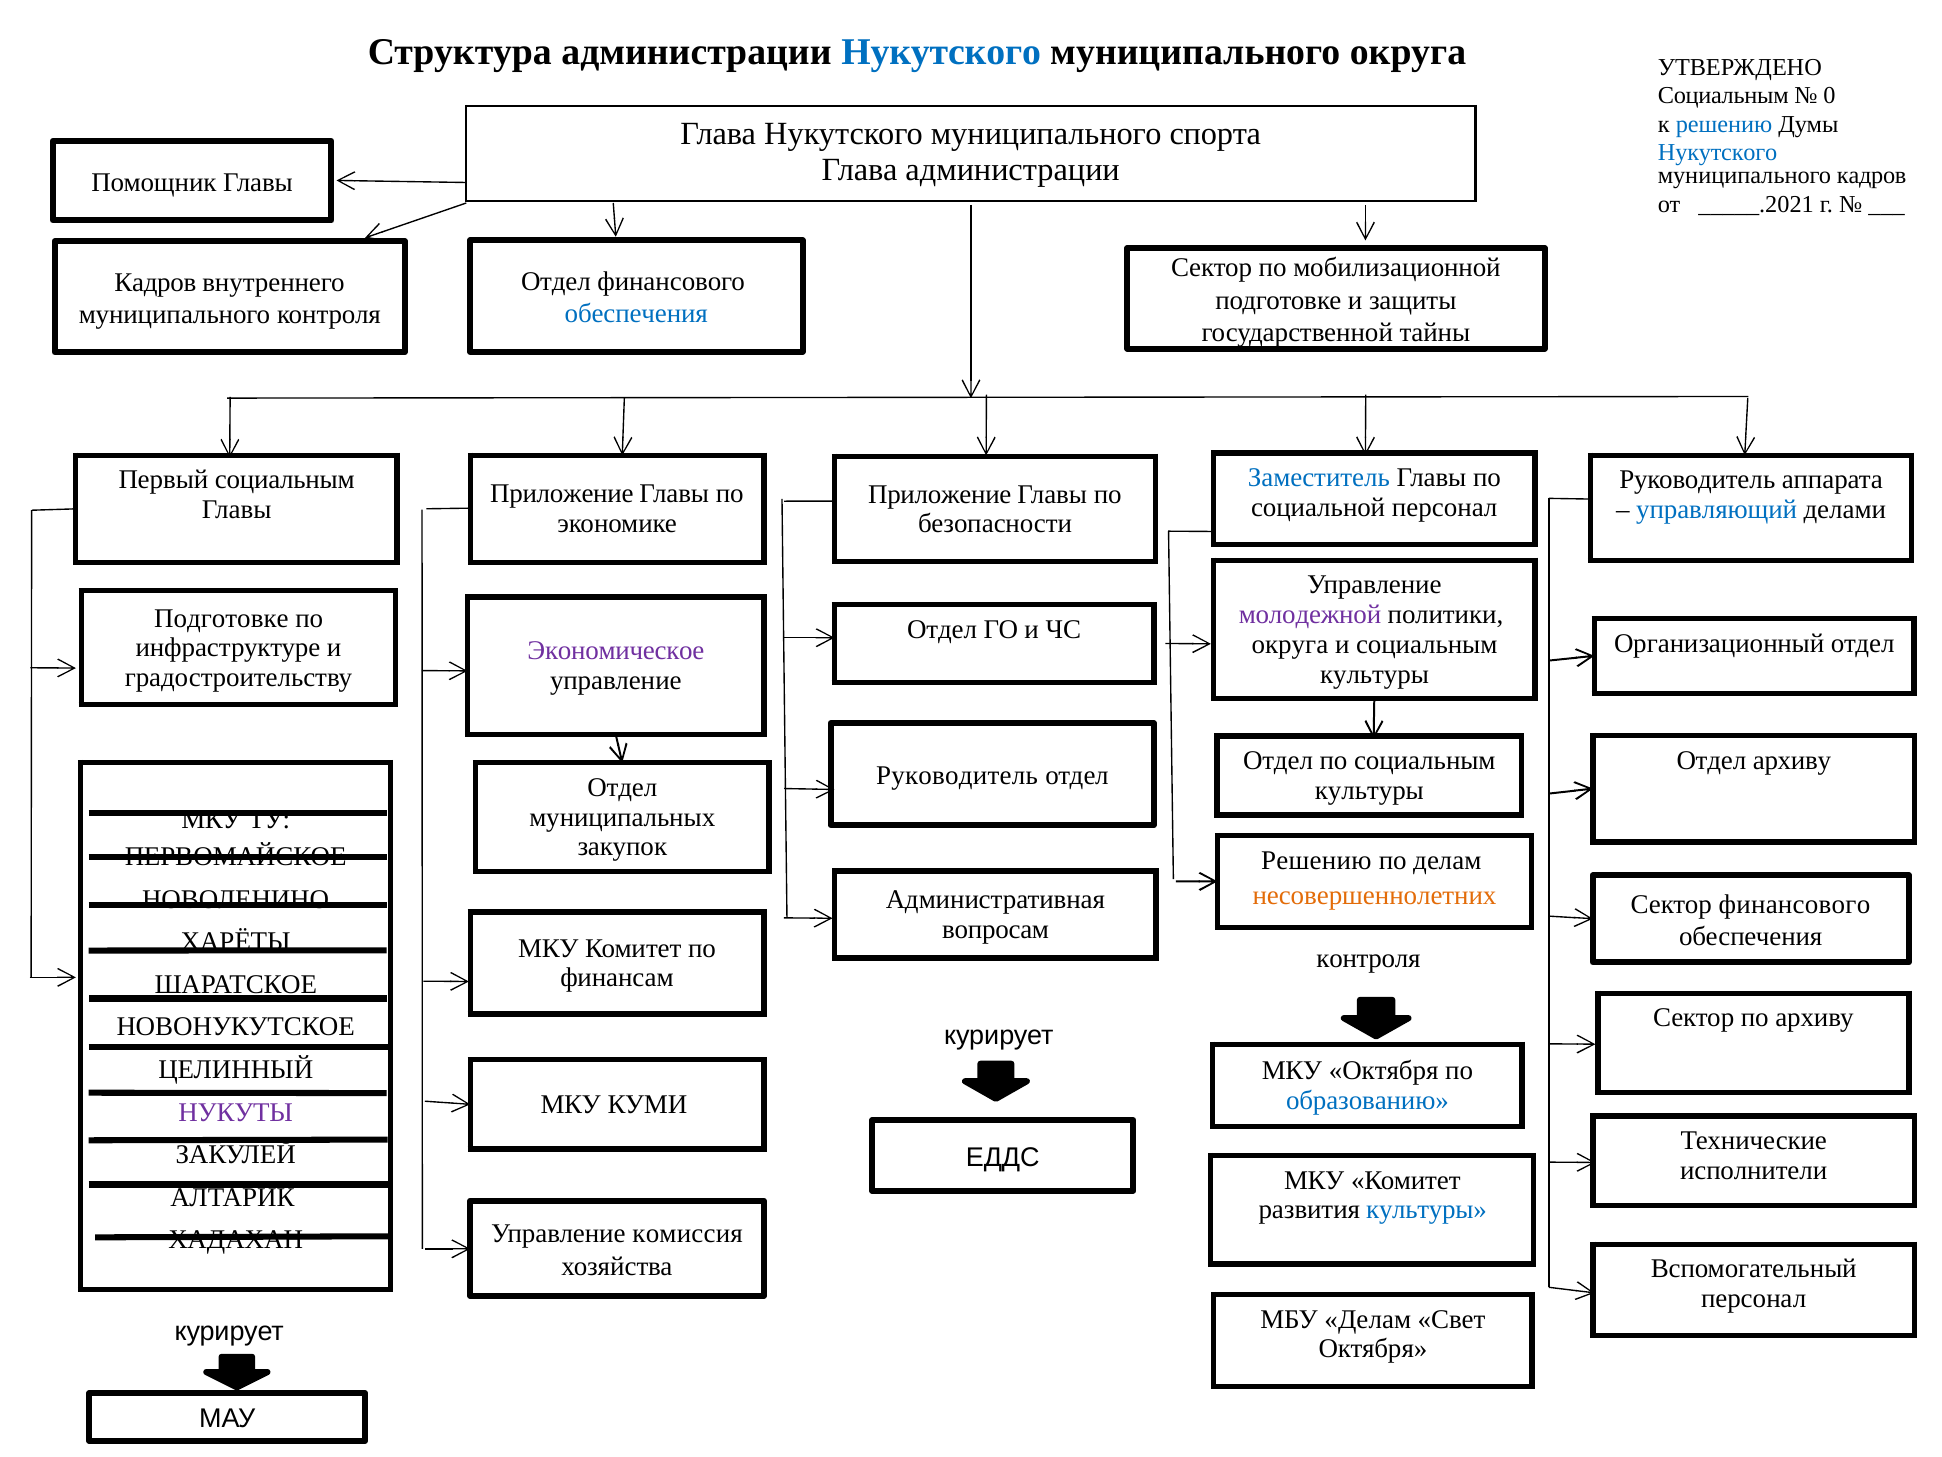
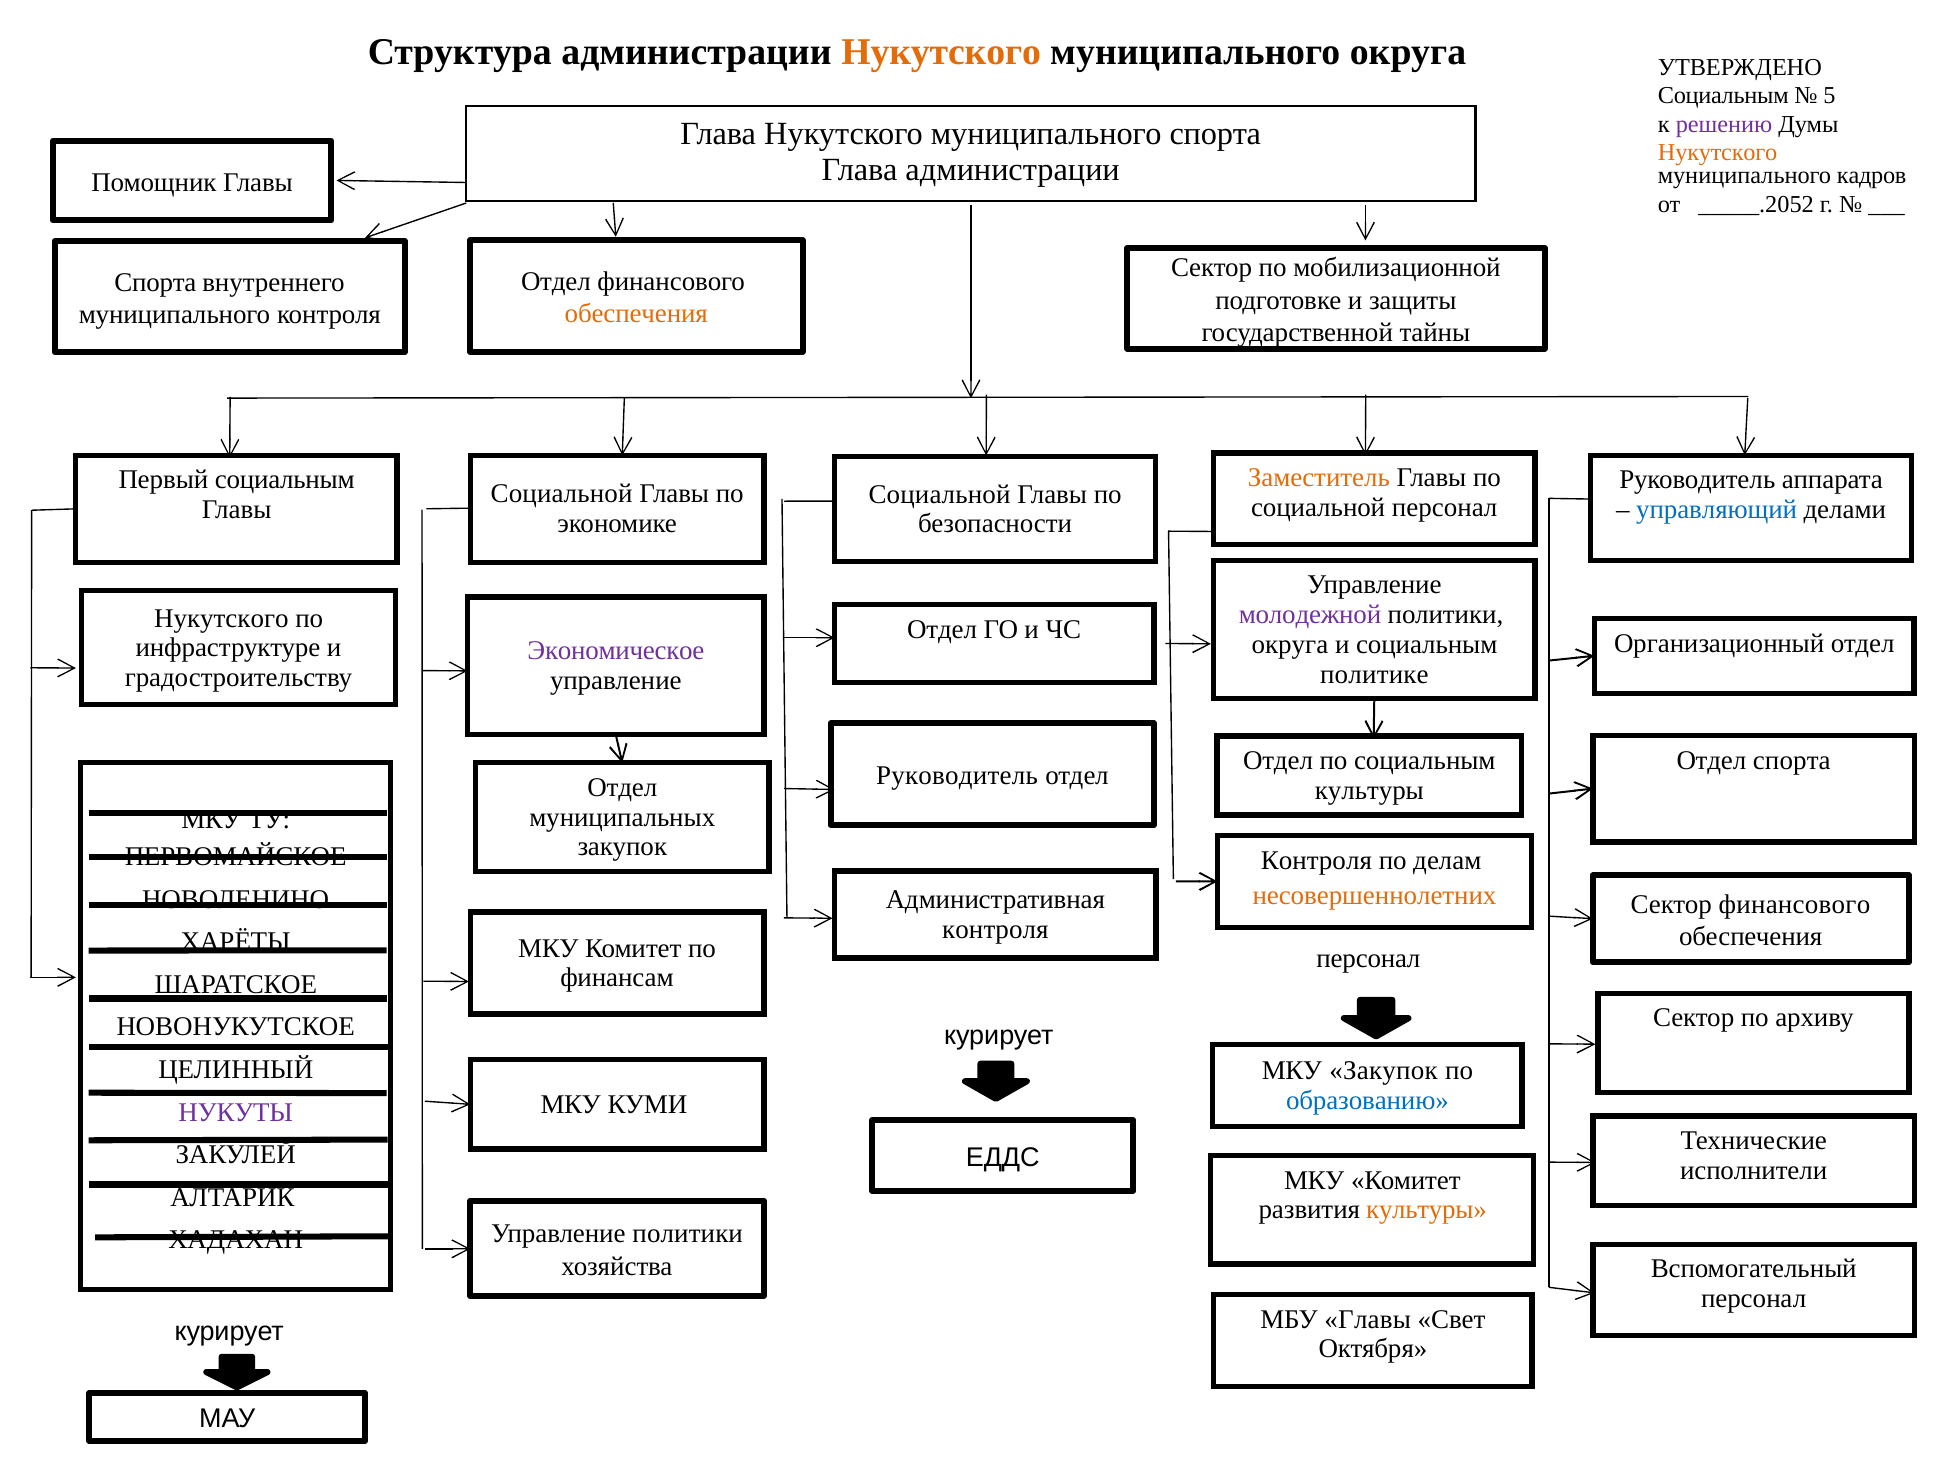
Нукутского at (941, 52) colour: blue -> orange
0: 0 -> 5
решению at (1724, 124) colour: blue -> purple
Нукутского at (1718, 152) colour: blue -> orange
_____.2021: _____.2021 -> _____.2052
Кадров at (155, 282): Кадров -> Спорта
обеспечения at (636, 314) colour: blue -> orange
Заместитель colour: blue -> orange
Приложение at (562, 494): Приложение -> Социальной
Приложение at (940, 494): Приложение -> Социальной
Подготовке at (221, 618): Подготовке -> Нукутского
культуры at (1374, 674): культуры -> политике
Отдел архиву: архиву -> спорта
Решению at (1316, 860): Решению -> Контроля
вопросам at (996, 929): вопросам -> контроля
контроля at (1368, 958): контроля -> персонал
МКУ Октября: Октября -> Закупок
культуры at (1426, 1210) colour: blue -> orange
Управление комиссия: комиссия -> политики
МБУ Делам: Делам -> Главы
